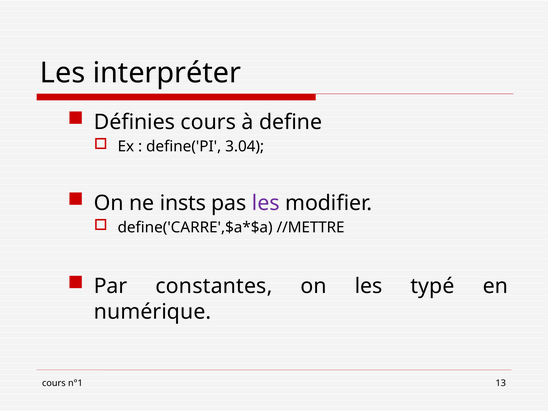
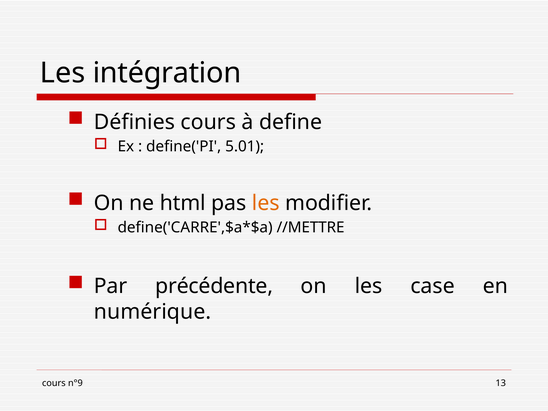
interpréter: interpréter -> intégration
3.04: 3.04 -> 5.01
insts: insts -> html
les at (266, 203) colour: purple -> orange
constantes: constantes -> précédente
typé: typé -> case
n°1: n°1 -> n°9
